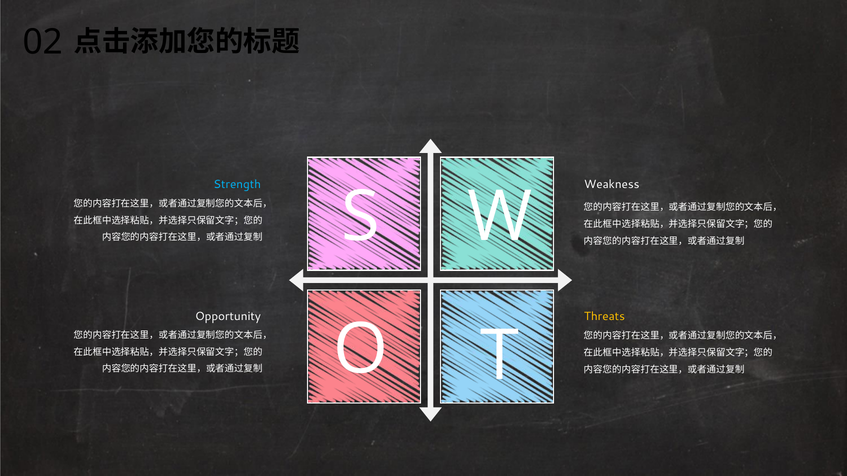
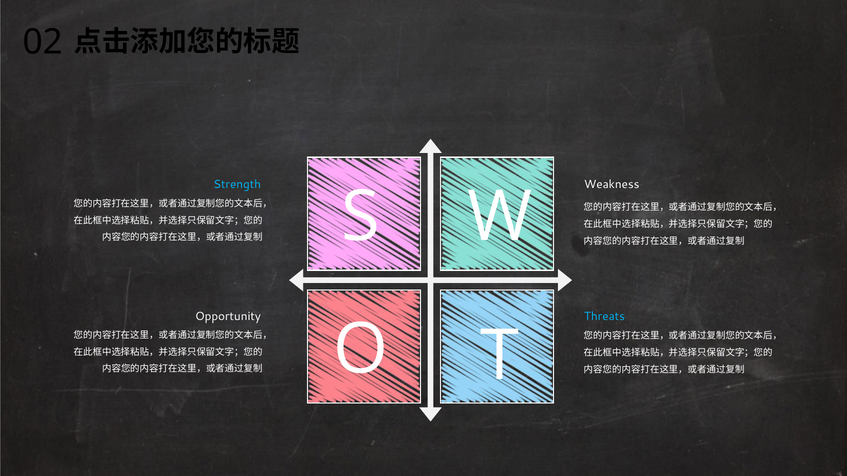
Threats colour: yellow -> light blue
